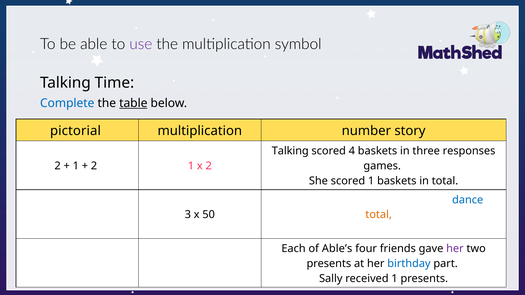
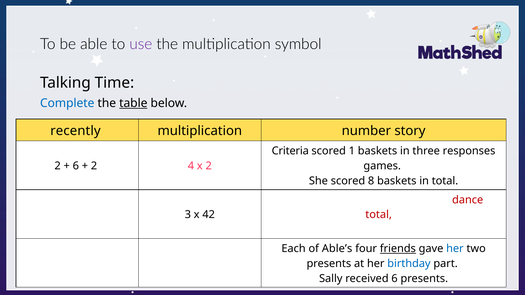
pictorial at (75, 131): pictorial -> recently
Talking at (290, 151): Talking -> Criteria
4: 4 -> 1
1 at (76, 166): 1 -> 6
2 1: 1 -> 4
scored 1: 1 -> 8
dance at (468, 200) colour: blue -> red
50: 50 -> 42
total at (379, 215) colour: orange -> red
friends underline: none -> present
her at (455, 249) colour: purple -> blue
received 1: 1 -> 6
